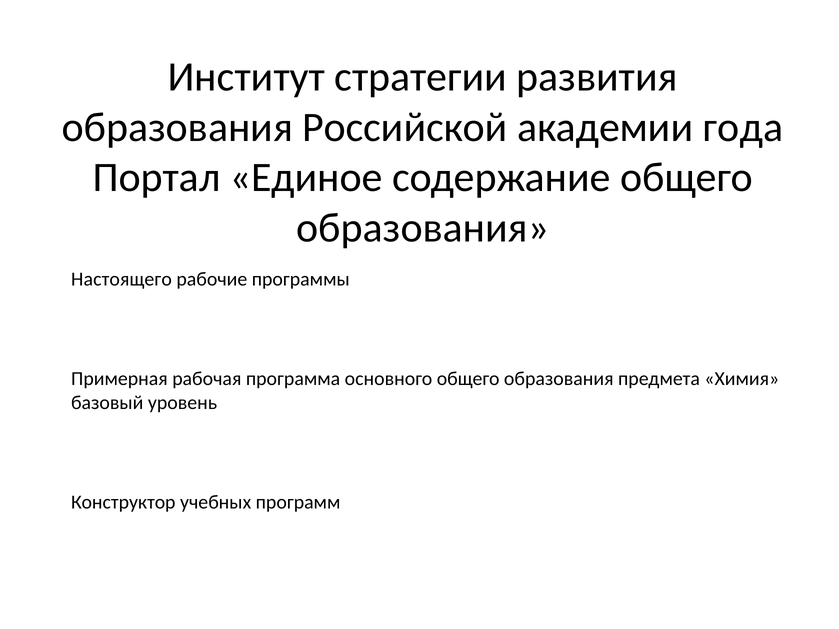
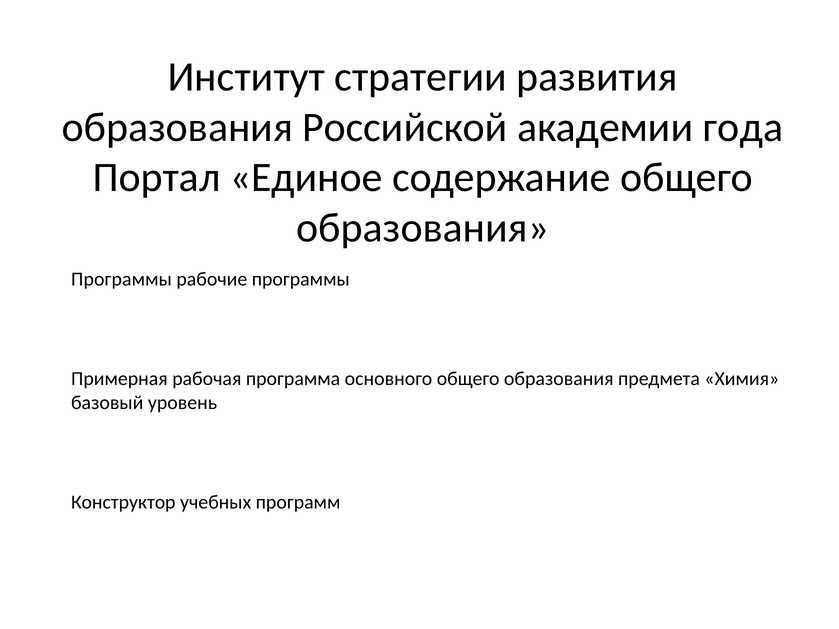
Настоящего at (121, 279): Настоящего -> Программы
